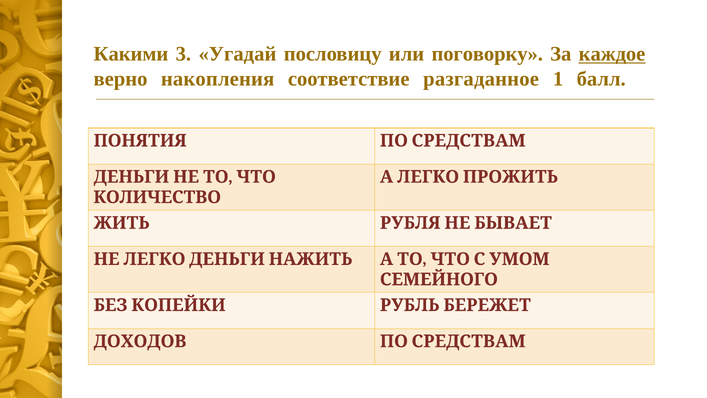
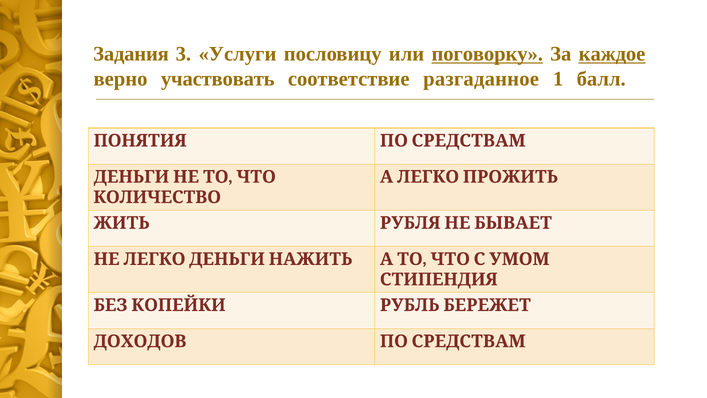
Какими: Какими -> Задания
Угадай: Угадай -> Услуги
поговорку underline: none -> present
накопления: накопления -> участвовать
СЕМЕЙНОГО: СЕМЕЙНОГО -> СТИПЕНДИЯ
